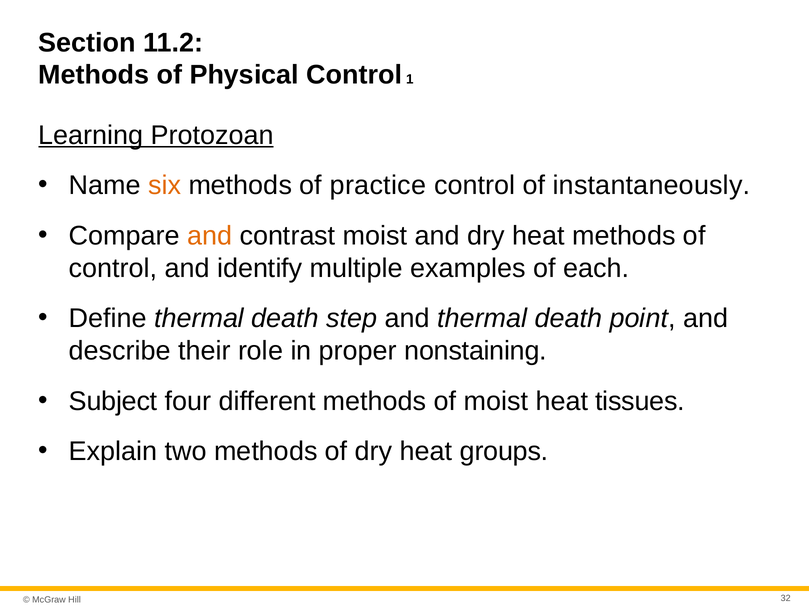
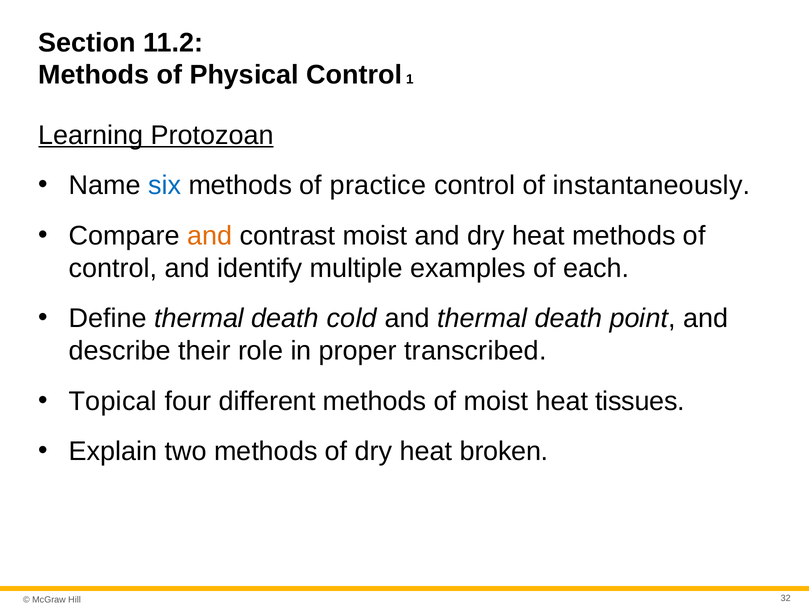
six colour: orange -> blue
step: step -> cold
nonstaining: nonstaining -> transcribed
Subject: Subject -> Topical
groups: groups -> broken
